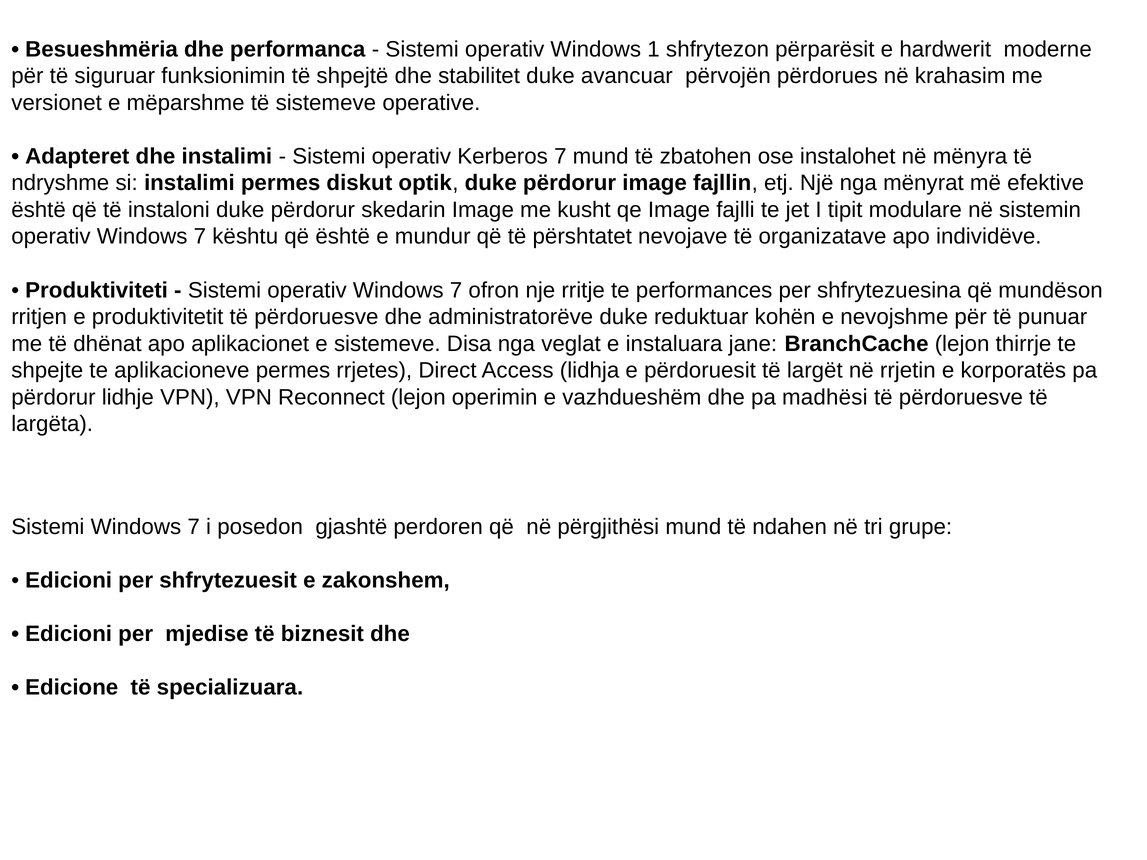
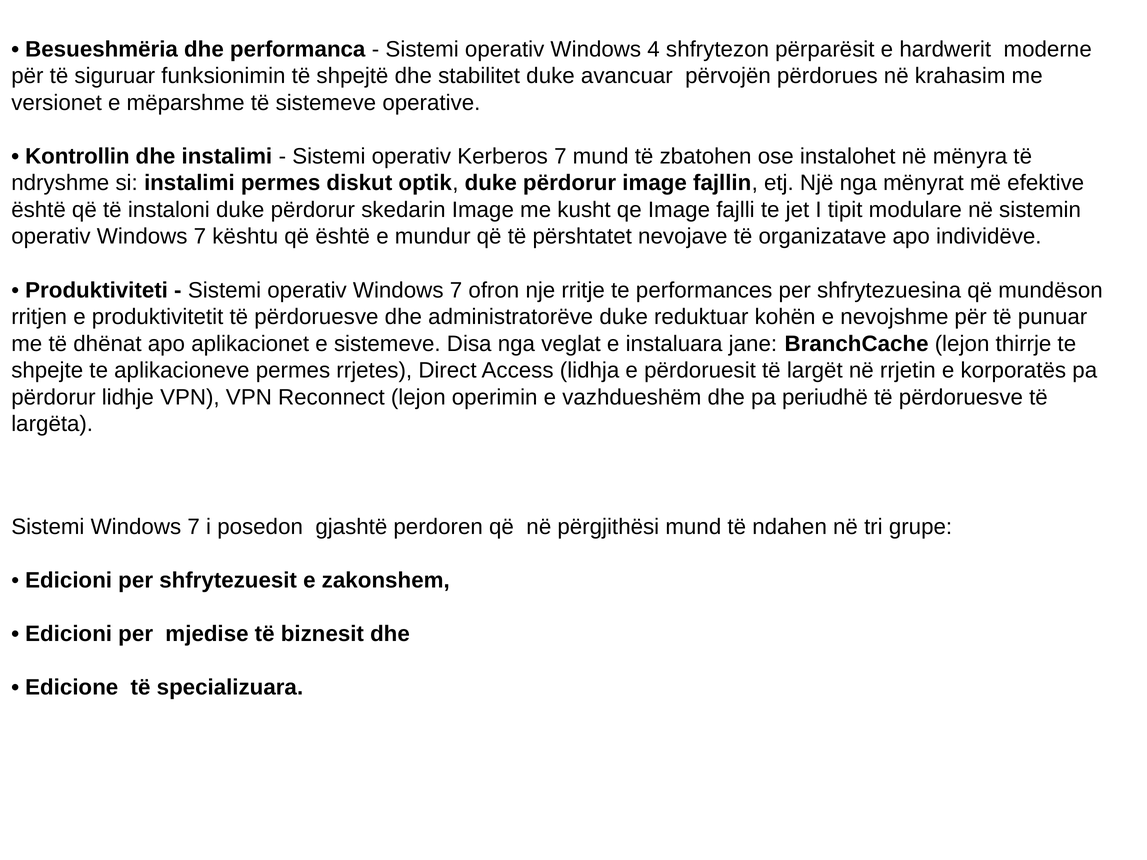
1: 1 -> 4
Adapteret: Adapteret -> Kontrollin
madhësi: madhësi -> periudhë
